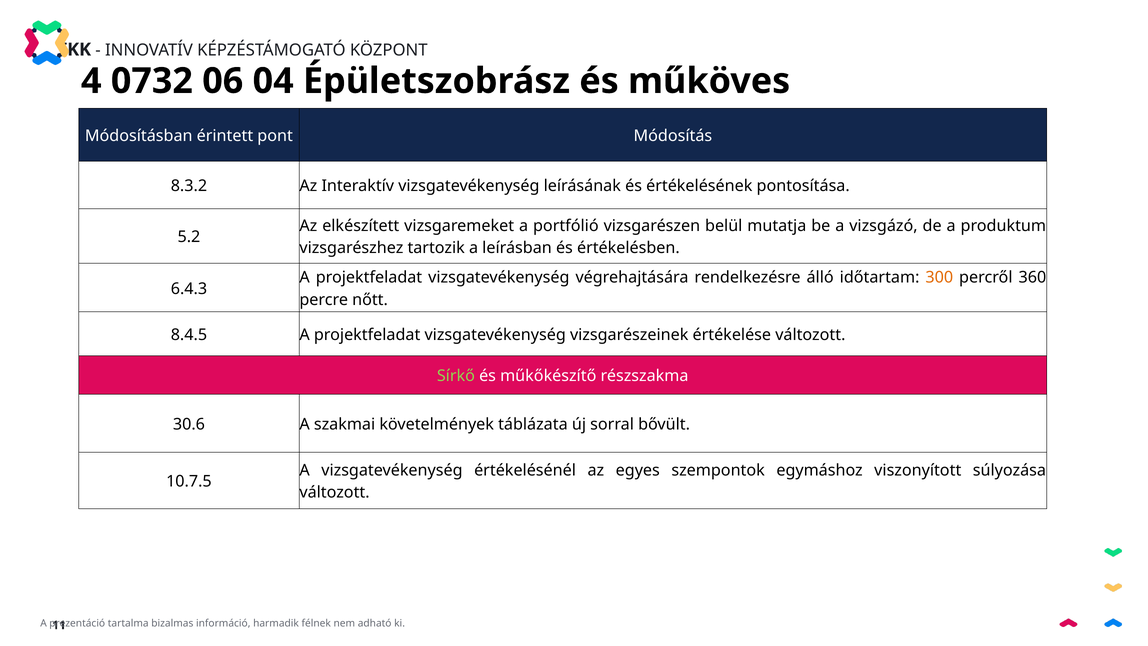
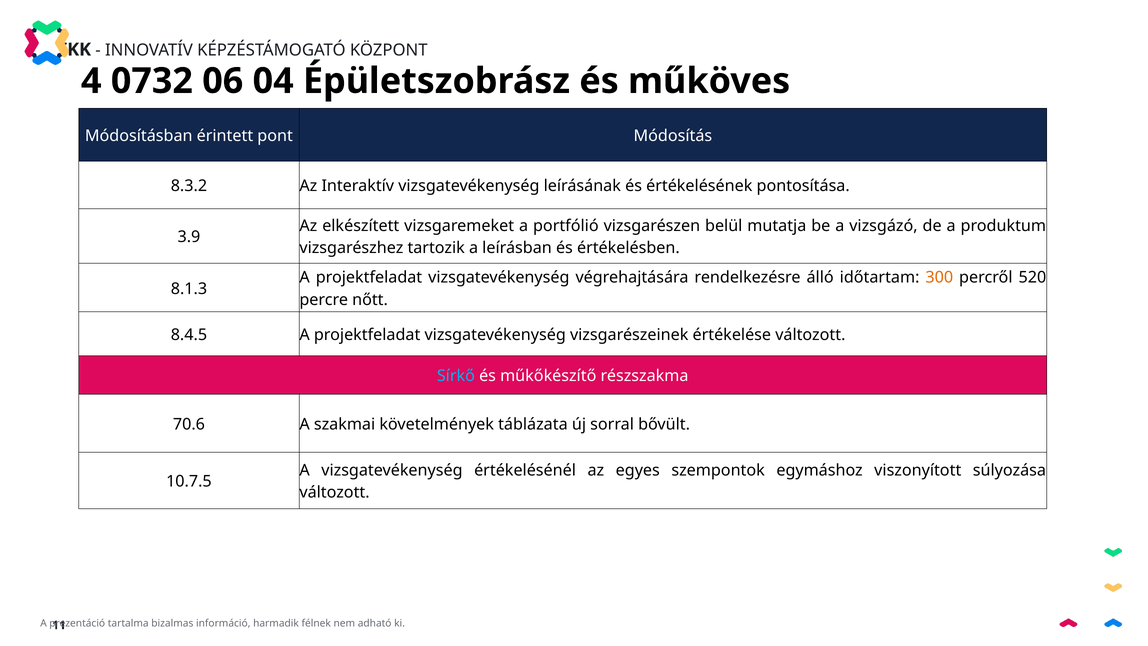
5.2: 5.2 -> 3.9
360: 360 -> 520
6.4.3: 6.4.3 -> 8.1.3
Sírkő colour: light green -> light blue
30.6: 30.6 -> 70.6
